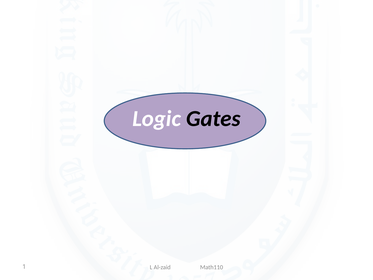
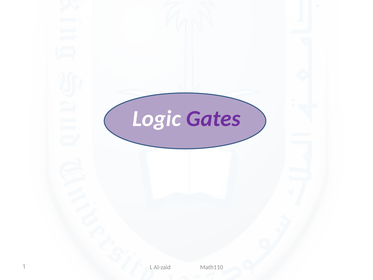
Gates colour: black -> purple
